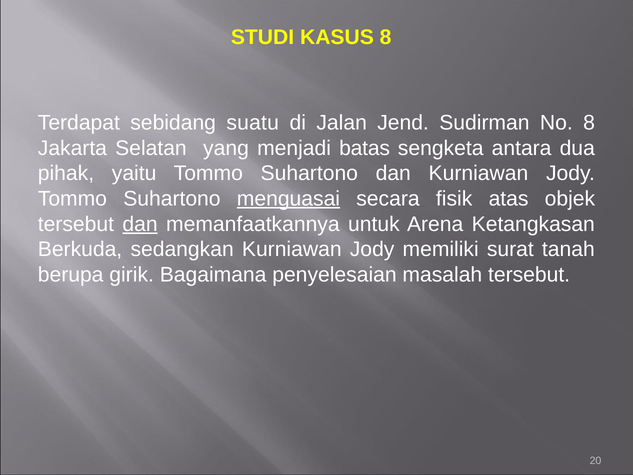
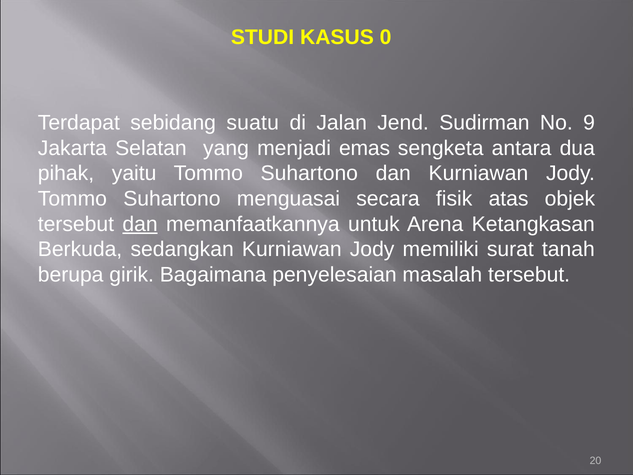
KASUS 8: 8 -> 0
No 8: 8 -> 9
batas: batas -> emas
menguasai underline: present -> none
